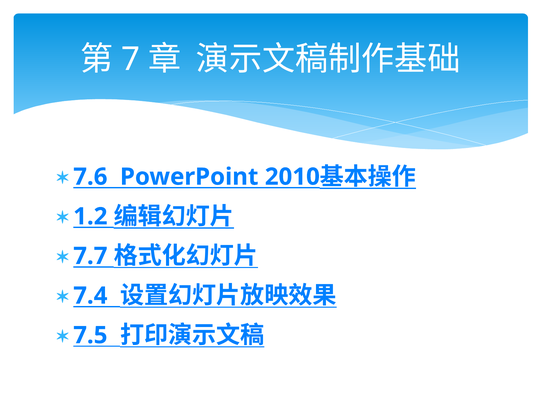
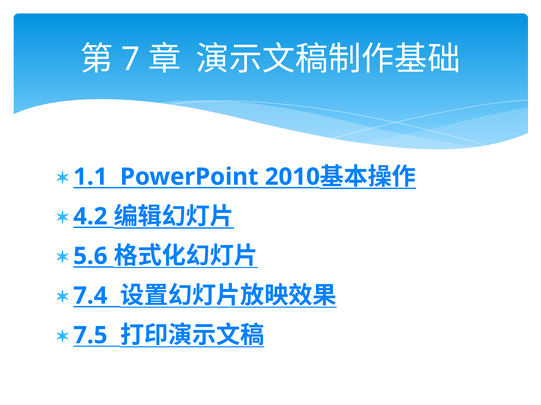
7.6: 7.6 -> 1.1
1.2: 1.2 -> 4.2
7.7: 7.7 -> 5.6
